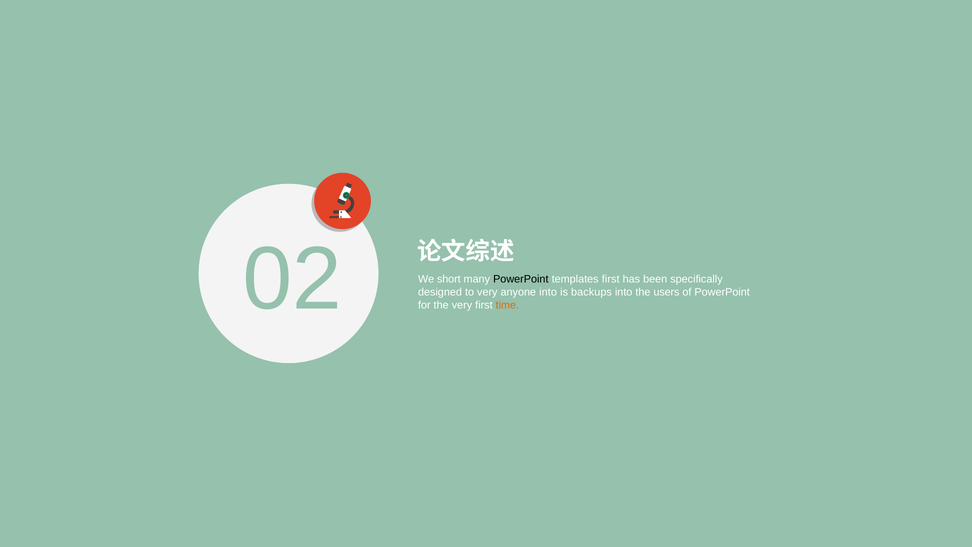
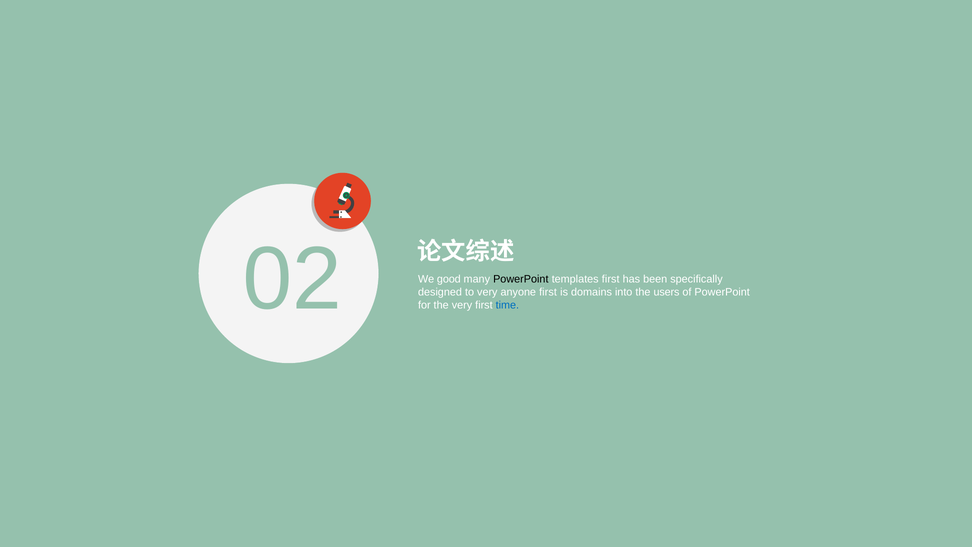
short: short -> good
anyone into: into -> first
backups: backups -> domains
time colour: orange -> blue
